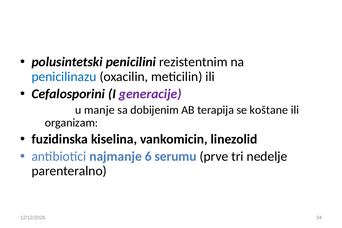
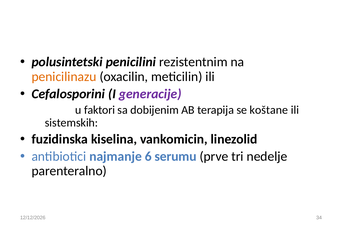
penicilinazu colour: blue -> orange
manje: manje -> faktori
organizam: organizam -> sistemskih
